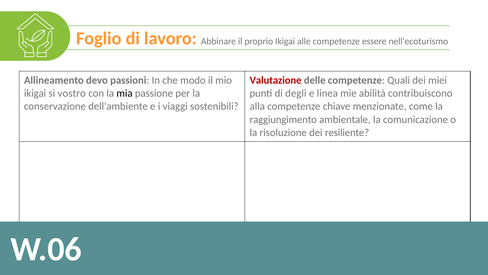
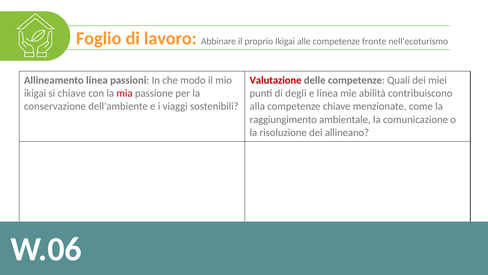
essere: essere -> fronte
Allineamento devo: devo -> linea
si vostro: vostro -> chiave
mia colour: black -> red
resiliente: resiliente -> allineano
